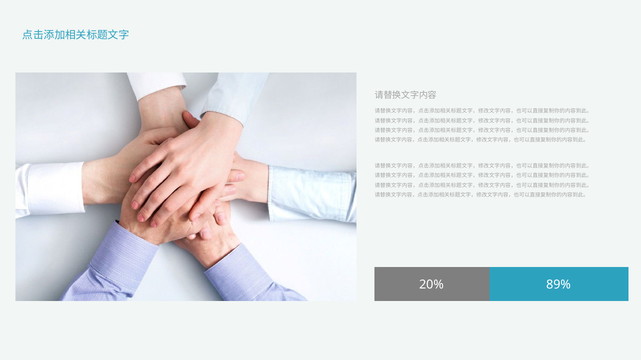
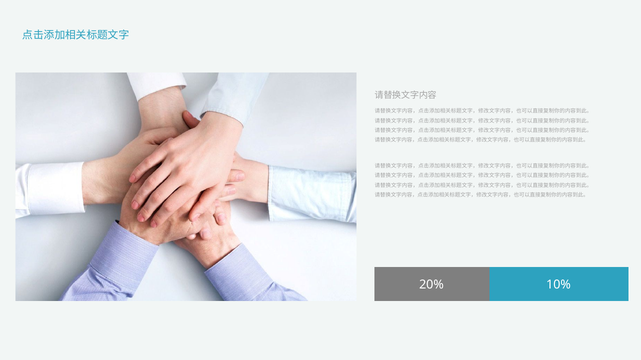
89%: 89% -> 10%
